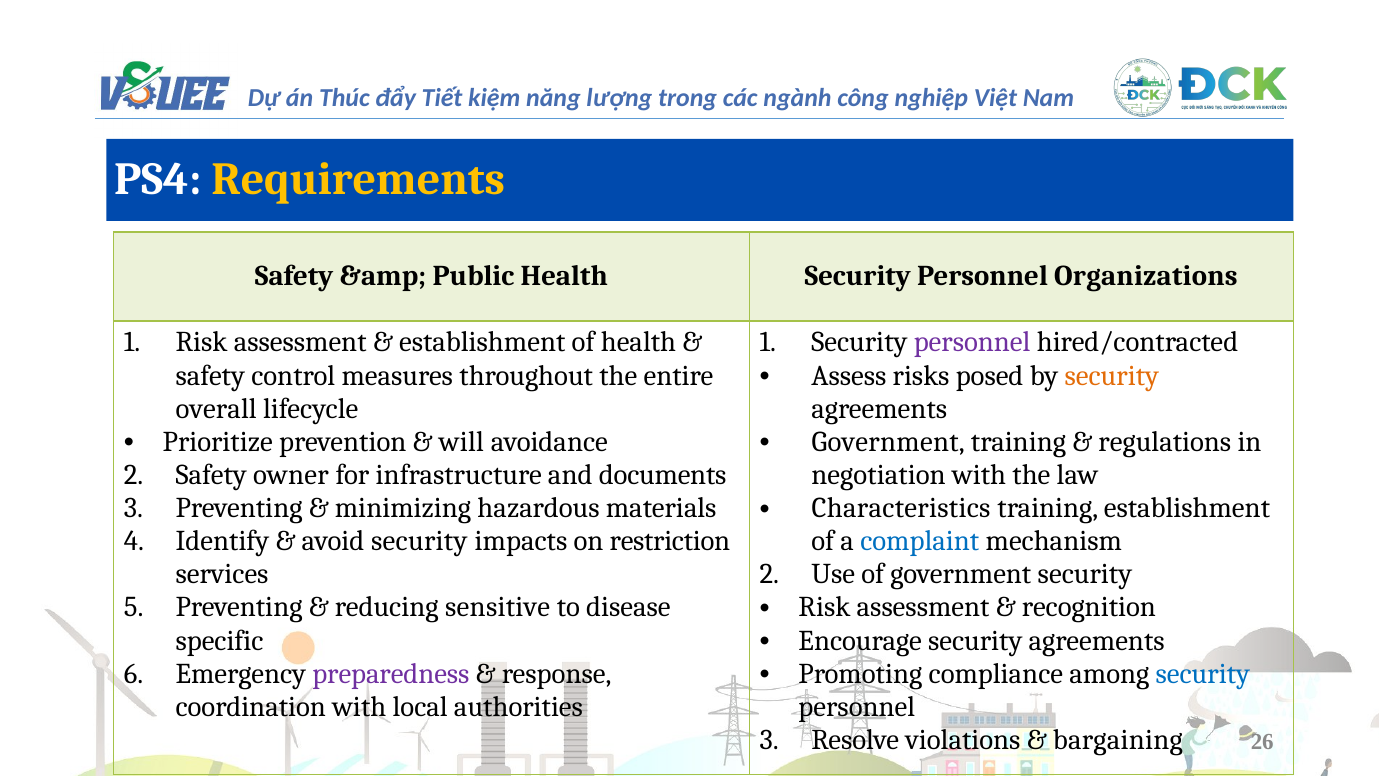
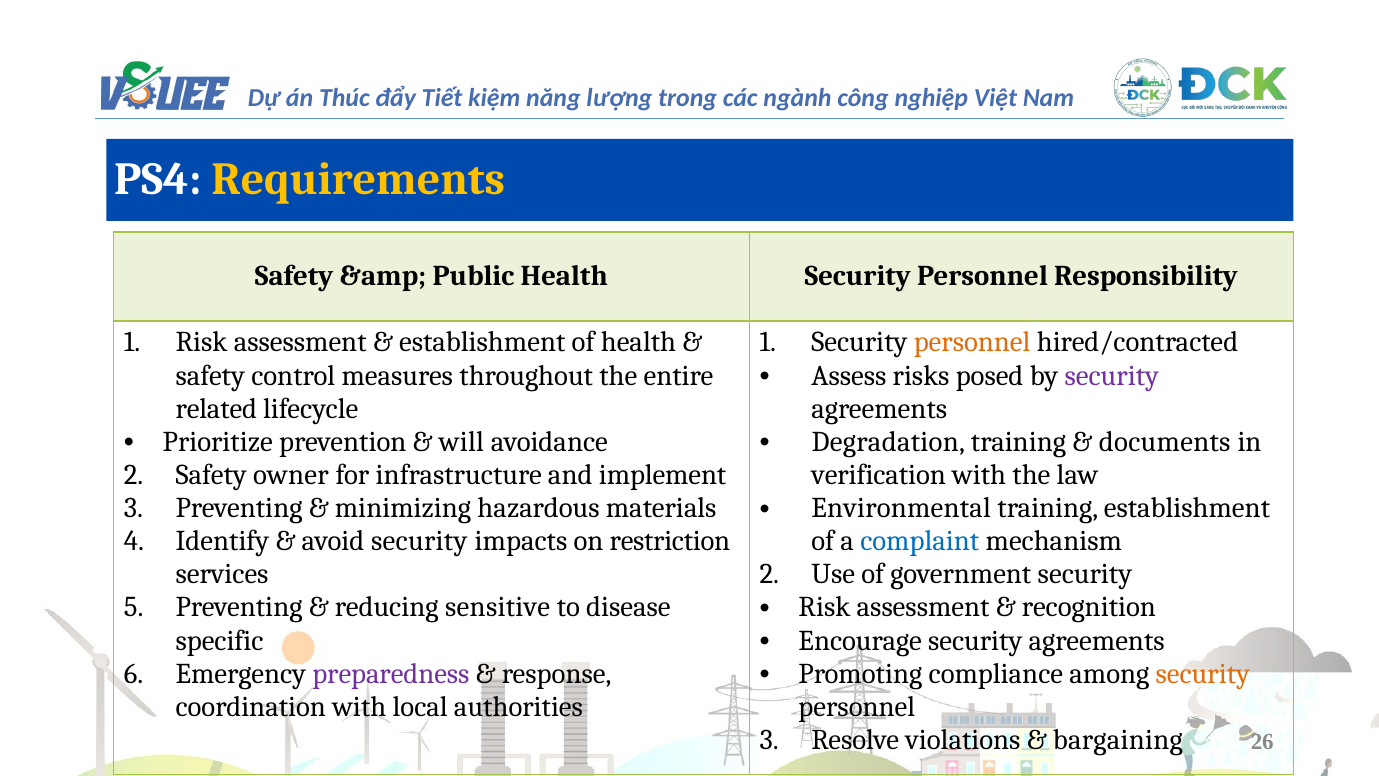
Organizations: Organizations -> Responsibility
personnel at (972, 342) colour: purple -> orange
security at (1112, 375) colour: orange -> purple
overall: overall -> related
Government at (888, 442): Government -> Degradation
regulations: regulations -> documents
documents: documents -> implement
negotiation: negotiation -> verification
Characteristics: Characteristics -> Environmental
security at (1203, 673) colour: blue -> orange
